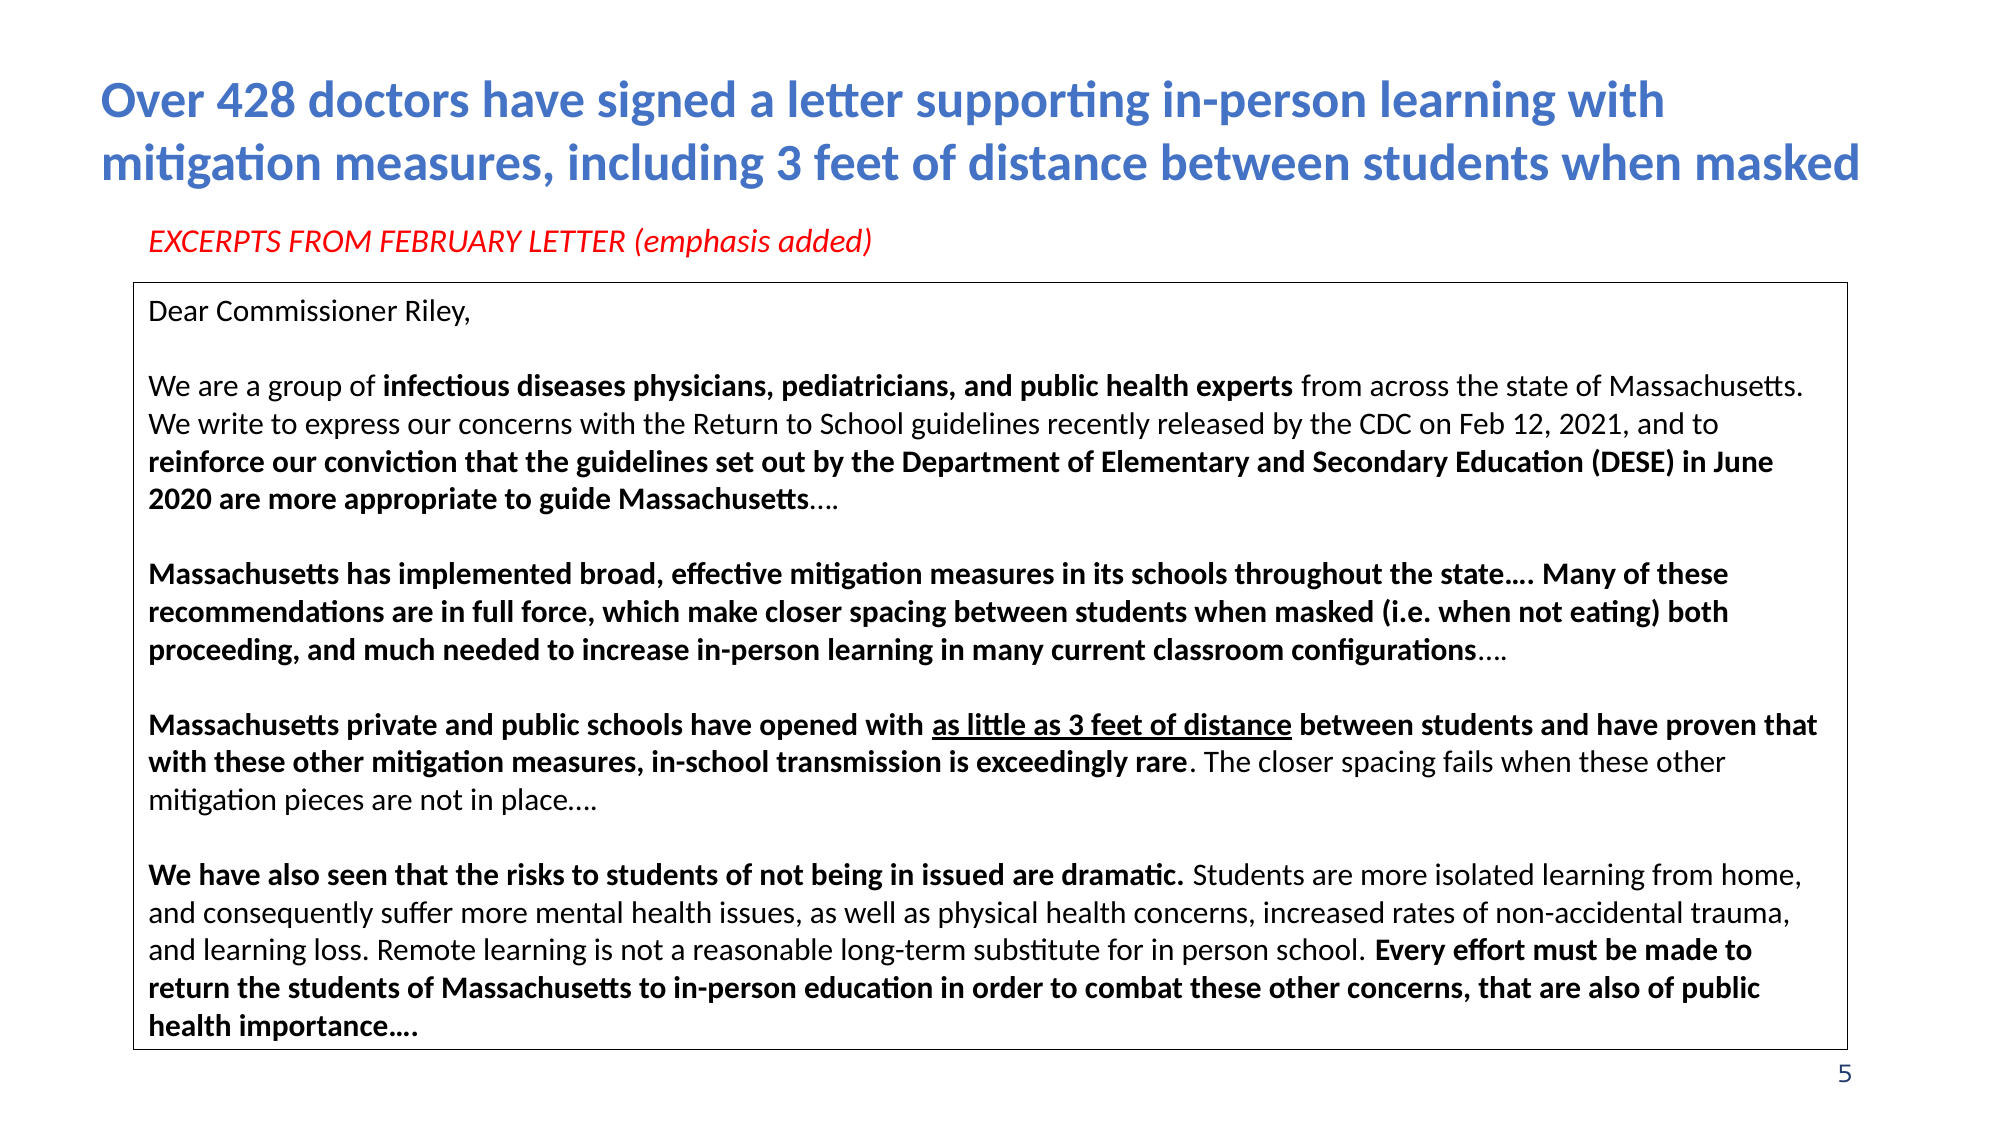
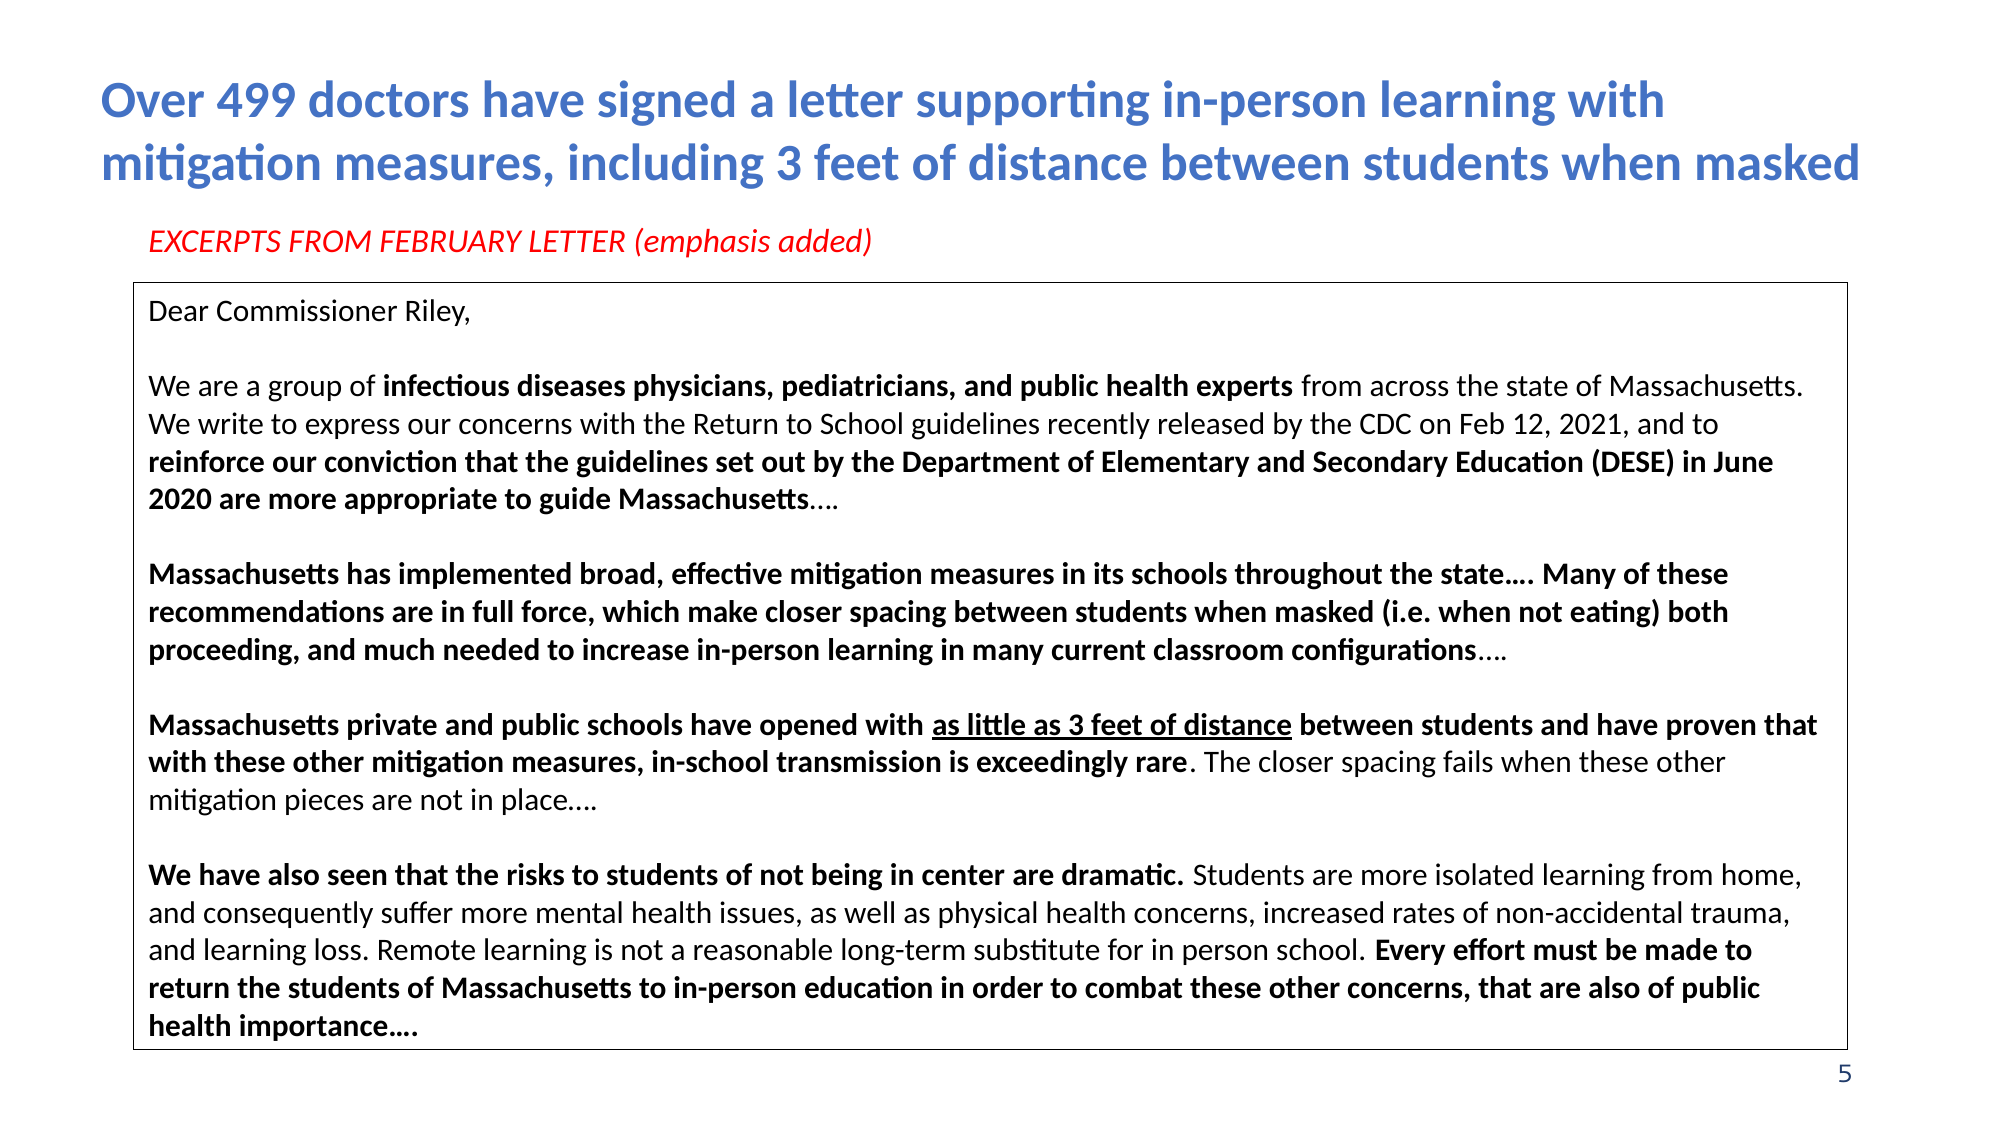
428: 428 -> 499
issued: issued -> center
